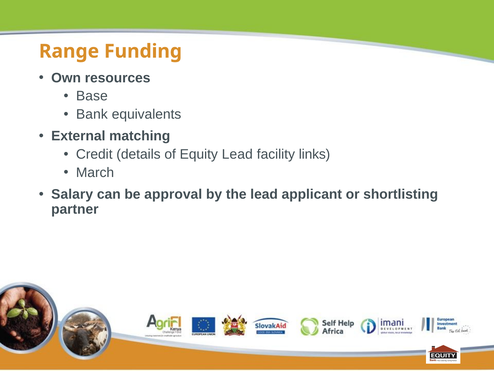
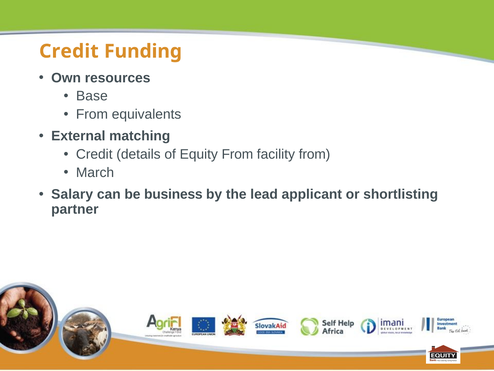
Range at (69, 51): Range -> Credit
Bank at (92, 114): Bank -> From
Equity Lead: Lead -> From
facility links: links -> from
approval: approval -> business
